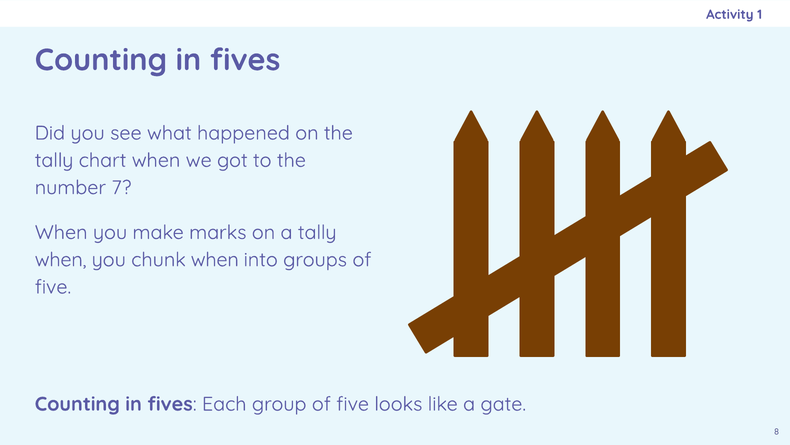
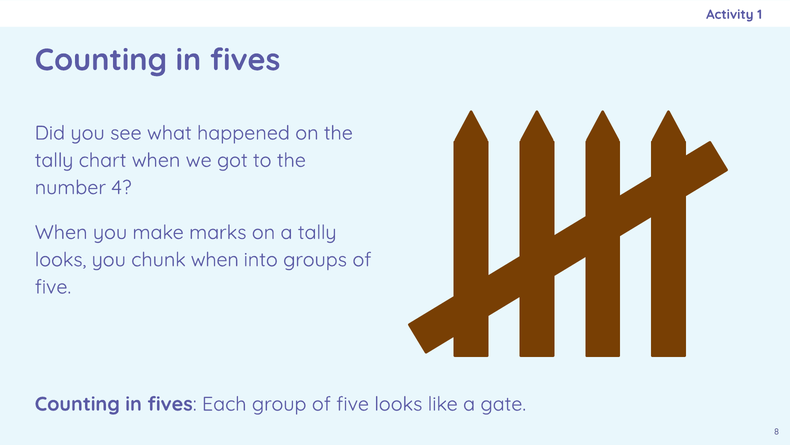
7: 7 -> 4
when at (61, 259): when -> looks
